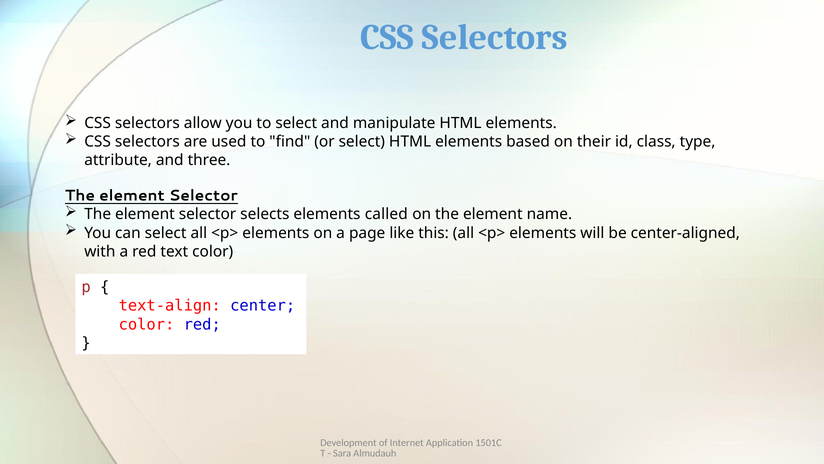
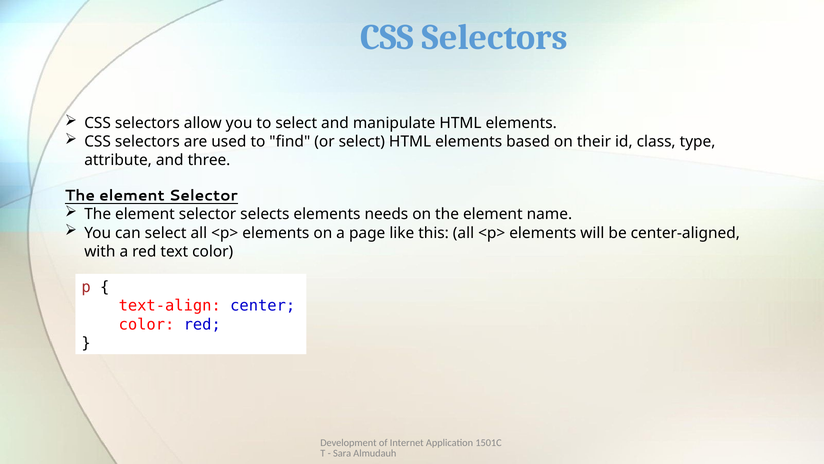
called: called -> needs
